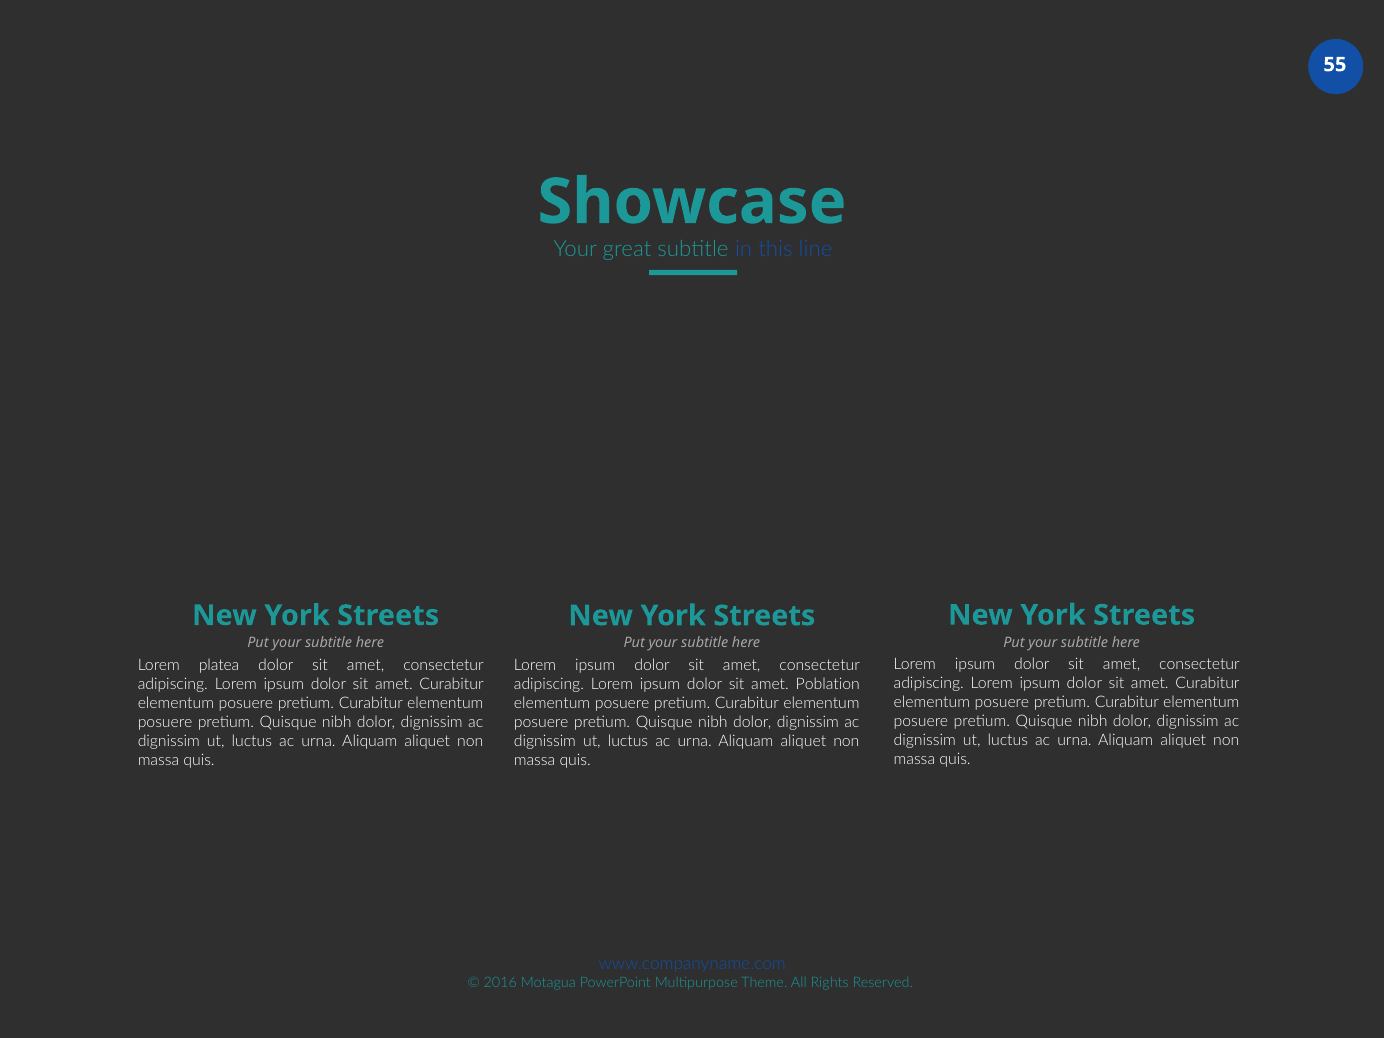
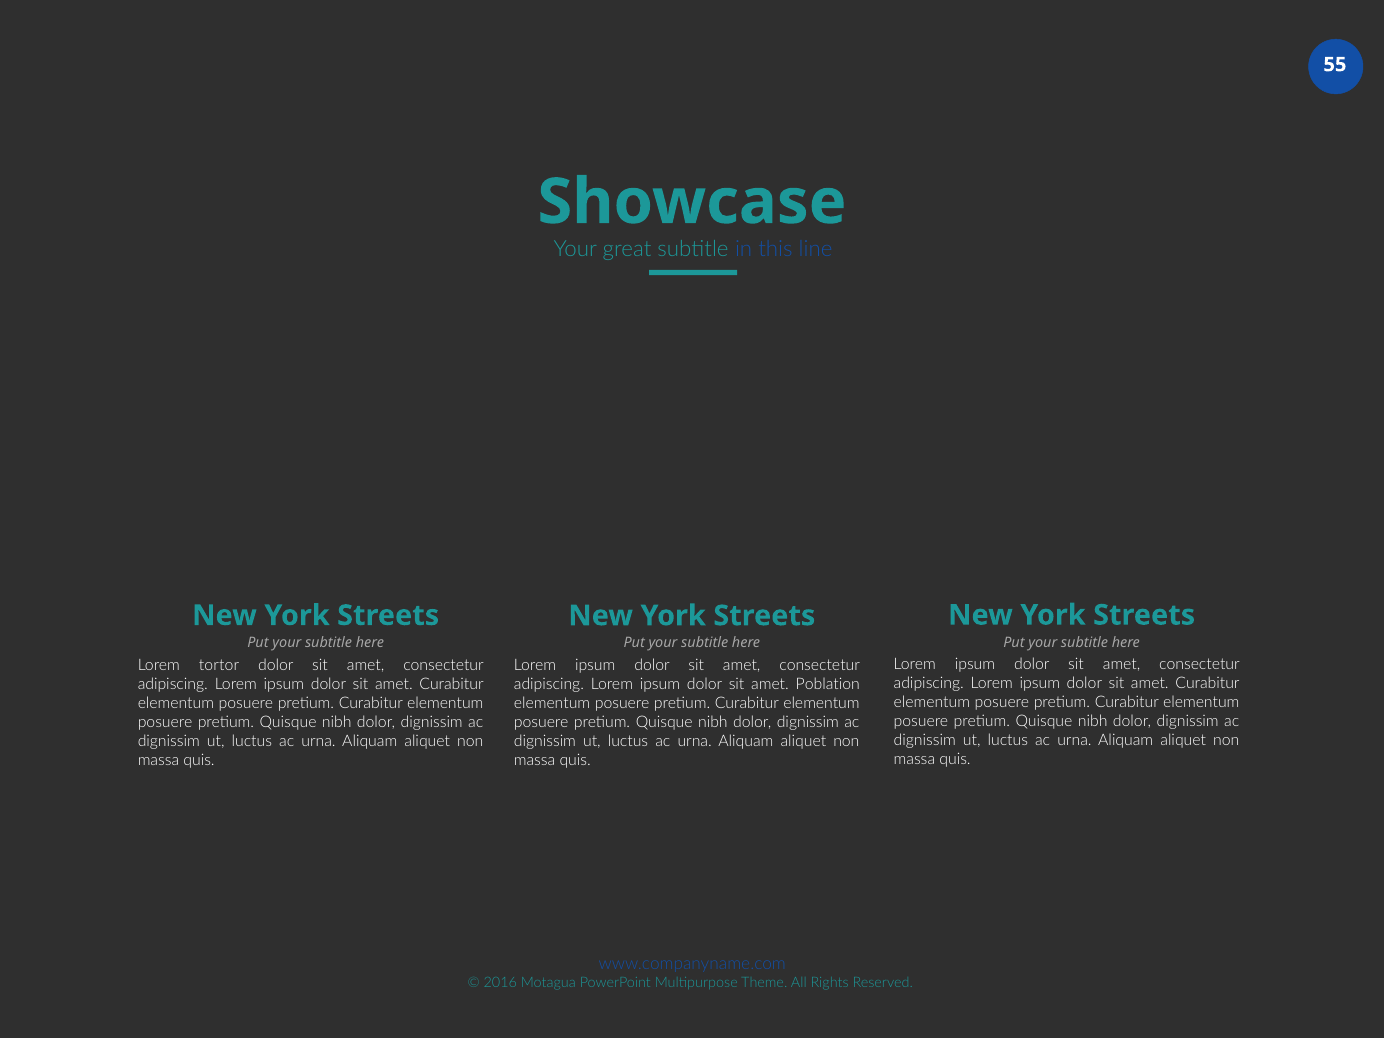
platea: platea -> tortor
